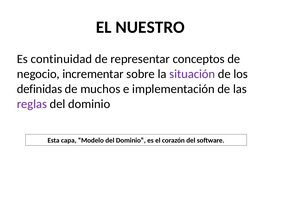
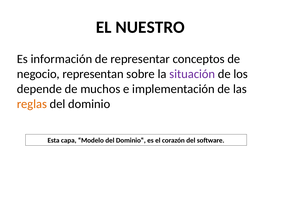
continuidad: continuidad -> información
incrementar: incrementar -> representan
definidas: definidas -> depende
reglas colour: purple -> orange
